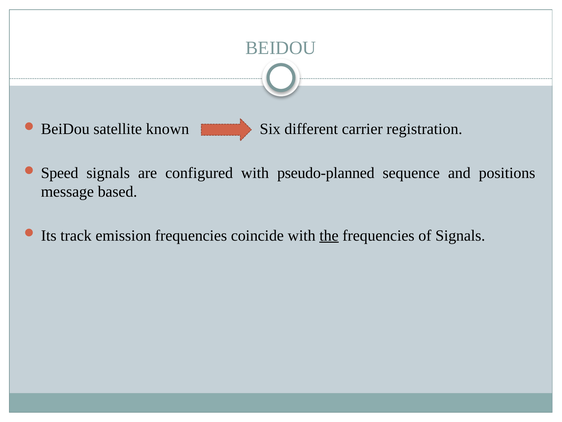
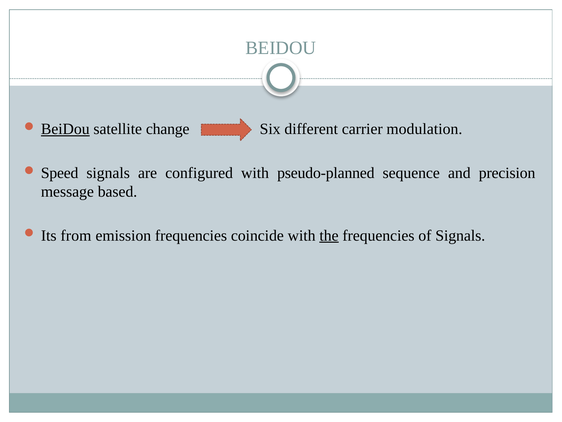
BeiDou at (65, 129) underline: none -> present
known: known -> change
registration: registration -> modulation
positions: positions -> precision
track: track -> from
